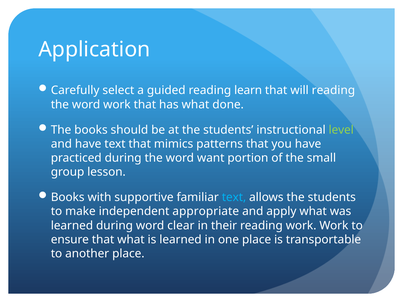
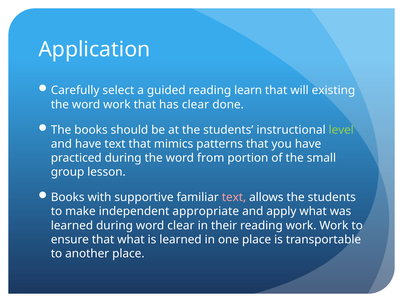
will reading: reading -> existing
has what: what -> clear
want: want -> from
text at (234, 198) colour: light blue -> pink
